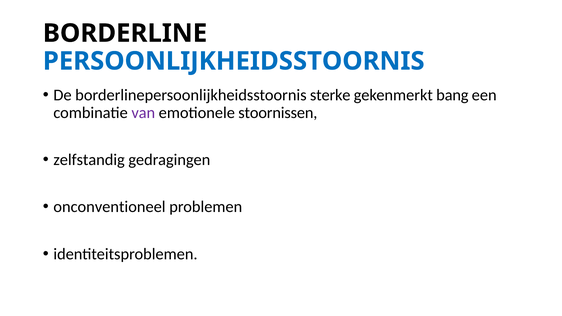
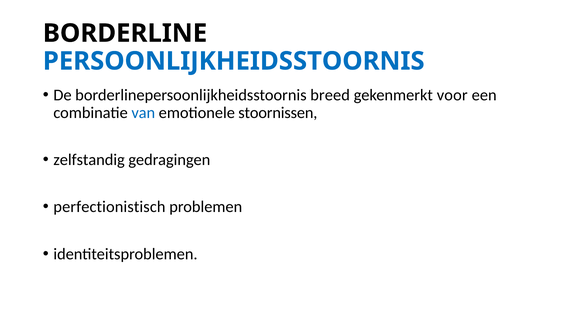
sterke: sterke -> breed
bang: bang -> voor
van colour: purple -> blue
onconventioneel: onconventioneel -> perfectionistisch
